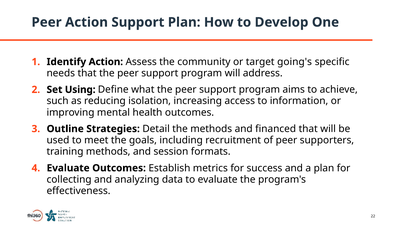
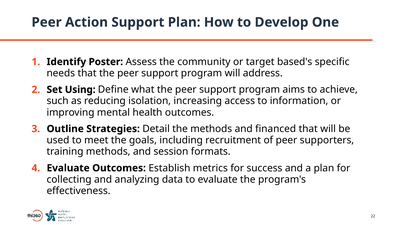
Identify Action: Action -> Poster
going's: going's -> based's
